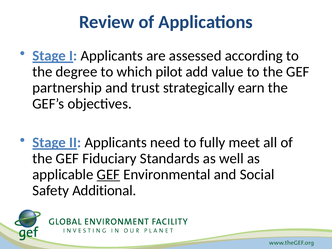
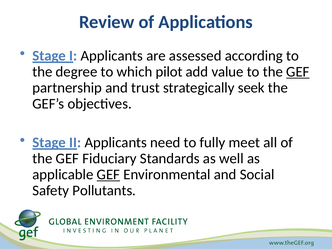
GEF at (298, 72) underline: none -> present
earn: earn -> seek
Additional: Additional -> Pollutants
